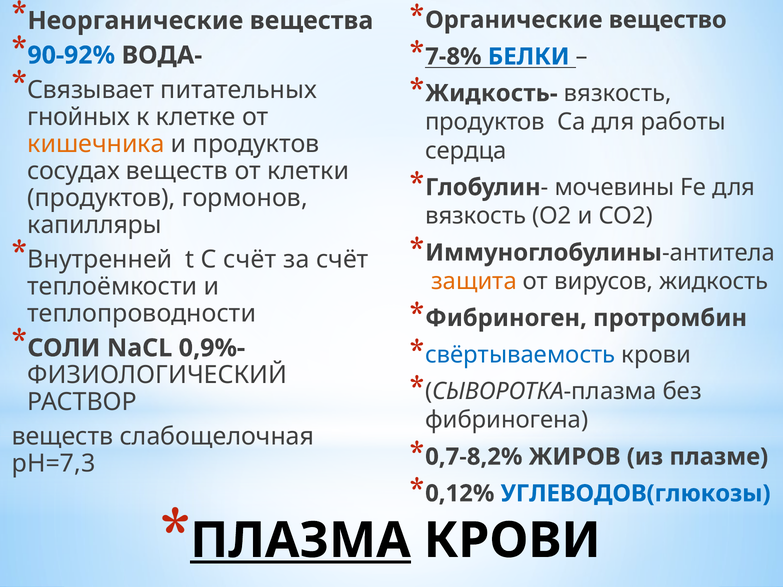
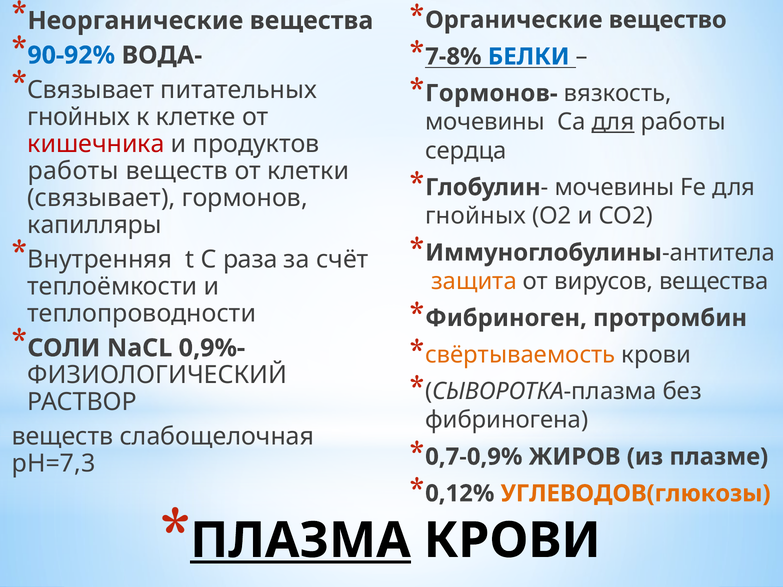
Жидкость-: Жидкость- -> Гормонов-
продуктов at (485, 122): продуктов -> мочевины
для at (613, 122) underline: none -> present
кишечника colour: orange -> red
сосудах at (74, 171): сосудах -> работы
продуктов at (101, 198): продуктов -> связывает
вязкость at (476, 216): вязкость -> гнойных
Внутренней: Внутренней -> Внутренняя
C счёт: счёт -> раза
вирусов жидкость: жидкость -> вещества
свёртываемость colour: blue -> orange
0,7-8,2%: 0,7-8,2% -> 0,7-0,9%
УГЛЕВОДОВ(глюкозы colour: blue -> orange
